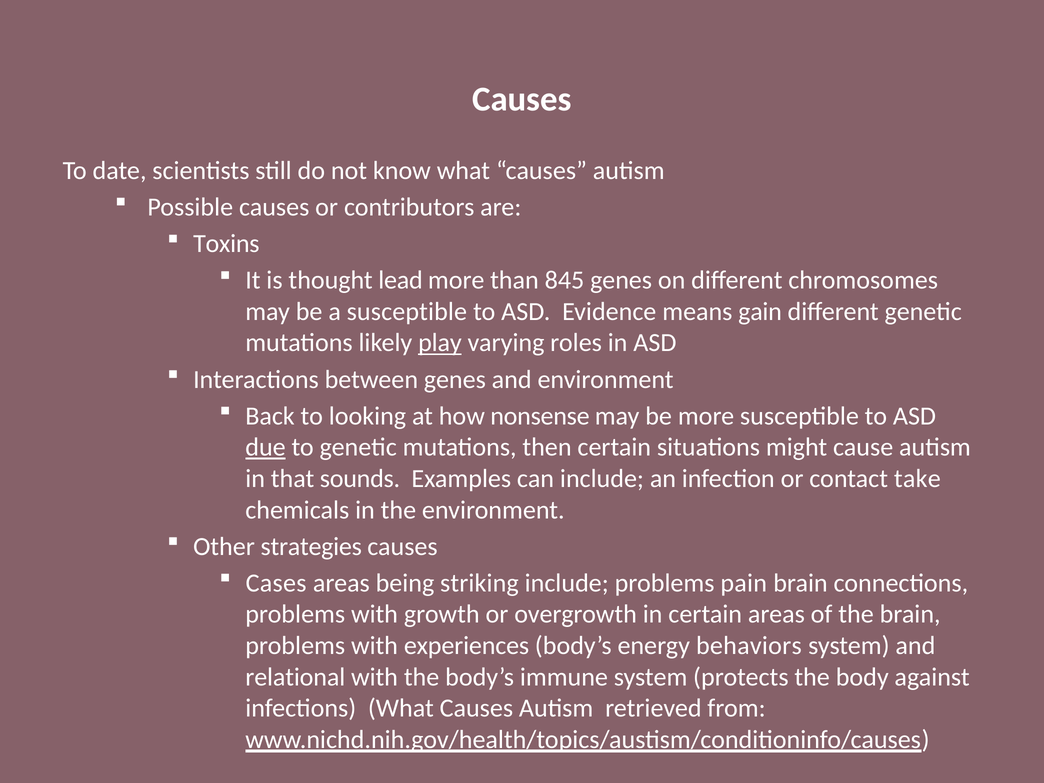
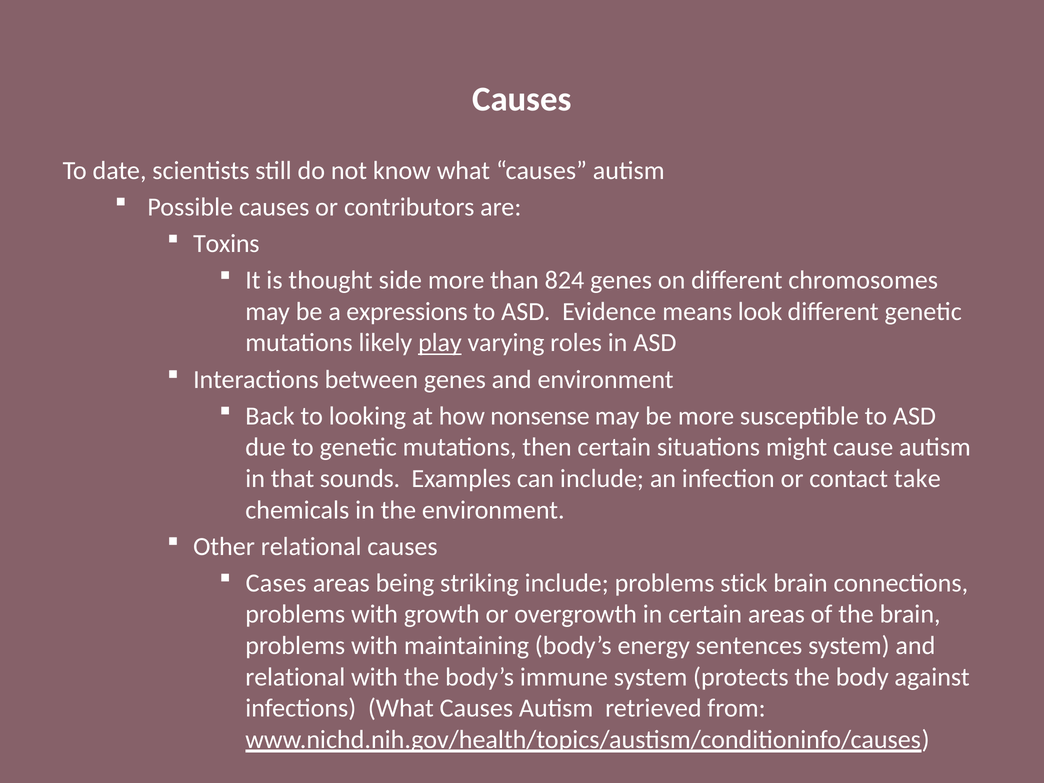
lead: lead -> side
845: 845 -> 824
a susceptible: susceptible -> expressions
gain: gain -> look
due underline: present -> none
Other strategies: strategies -> relational
pain: pain -> stick
experiences: experiences -> maintaining
behaviors: behaviors -> sentences
